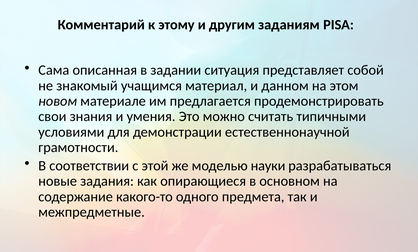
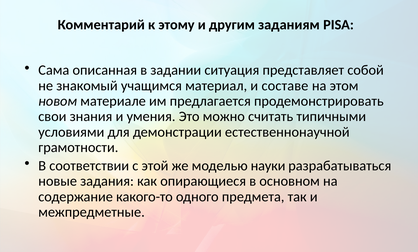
данном: данном -> составе
